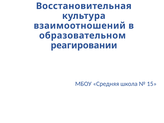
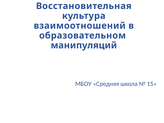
реагировании: реагировании -> манипуляций
